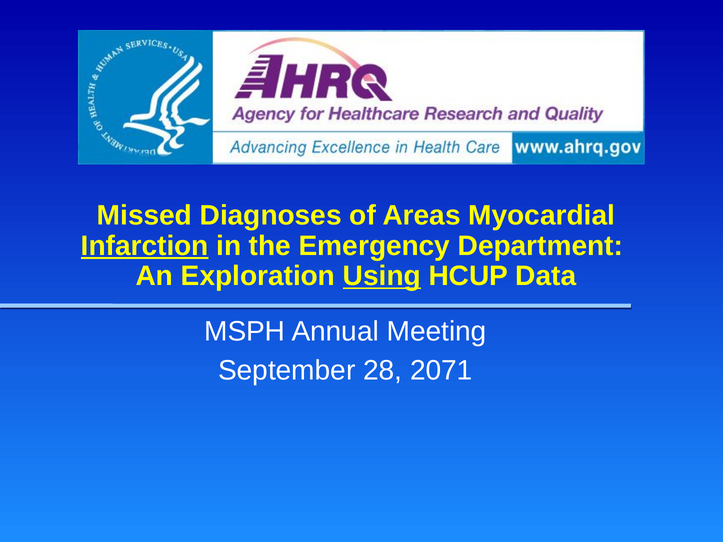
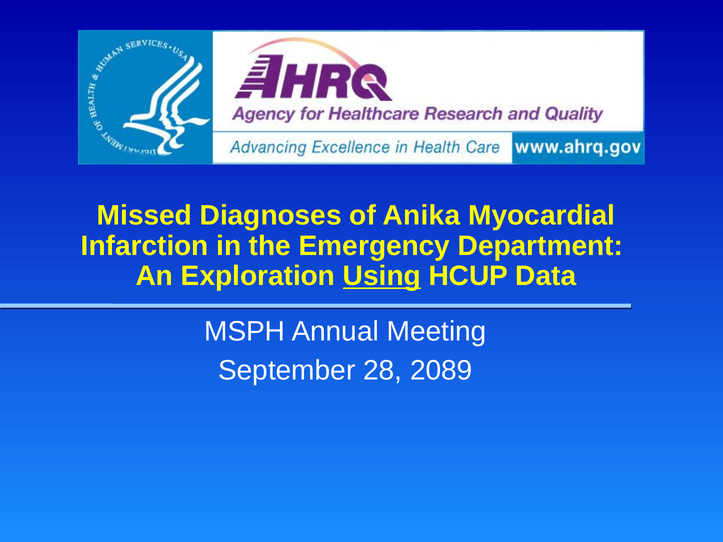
Areas: Areas -> Anika
Infarction underline: present -> none
2071: 2071 -> 2089
